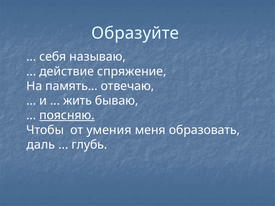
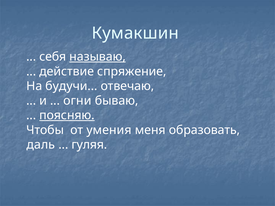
Образуйте: Образуйте -> Кумакшин
называю underline: none -> present
память: память -> будучи
жить: жить -> огни
глубь: глубь -> гуляя
